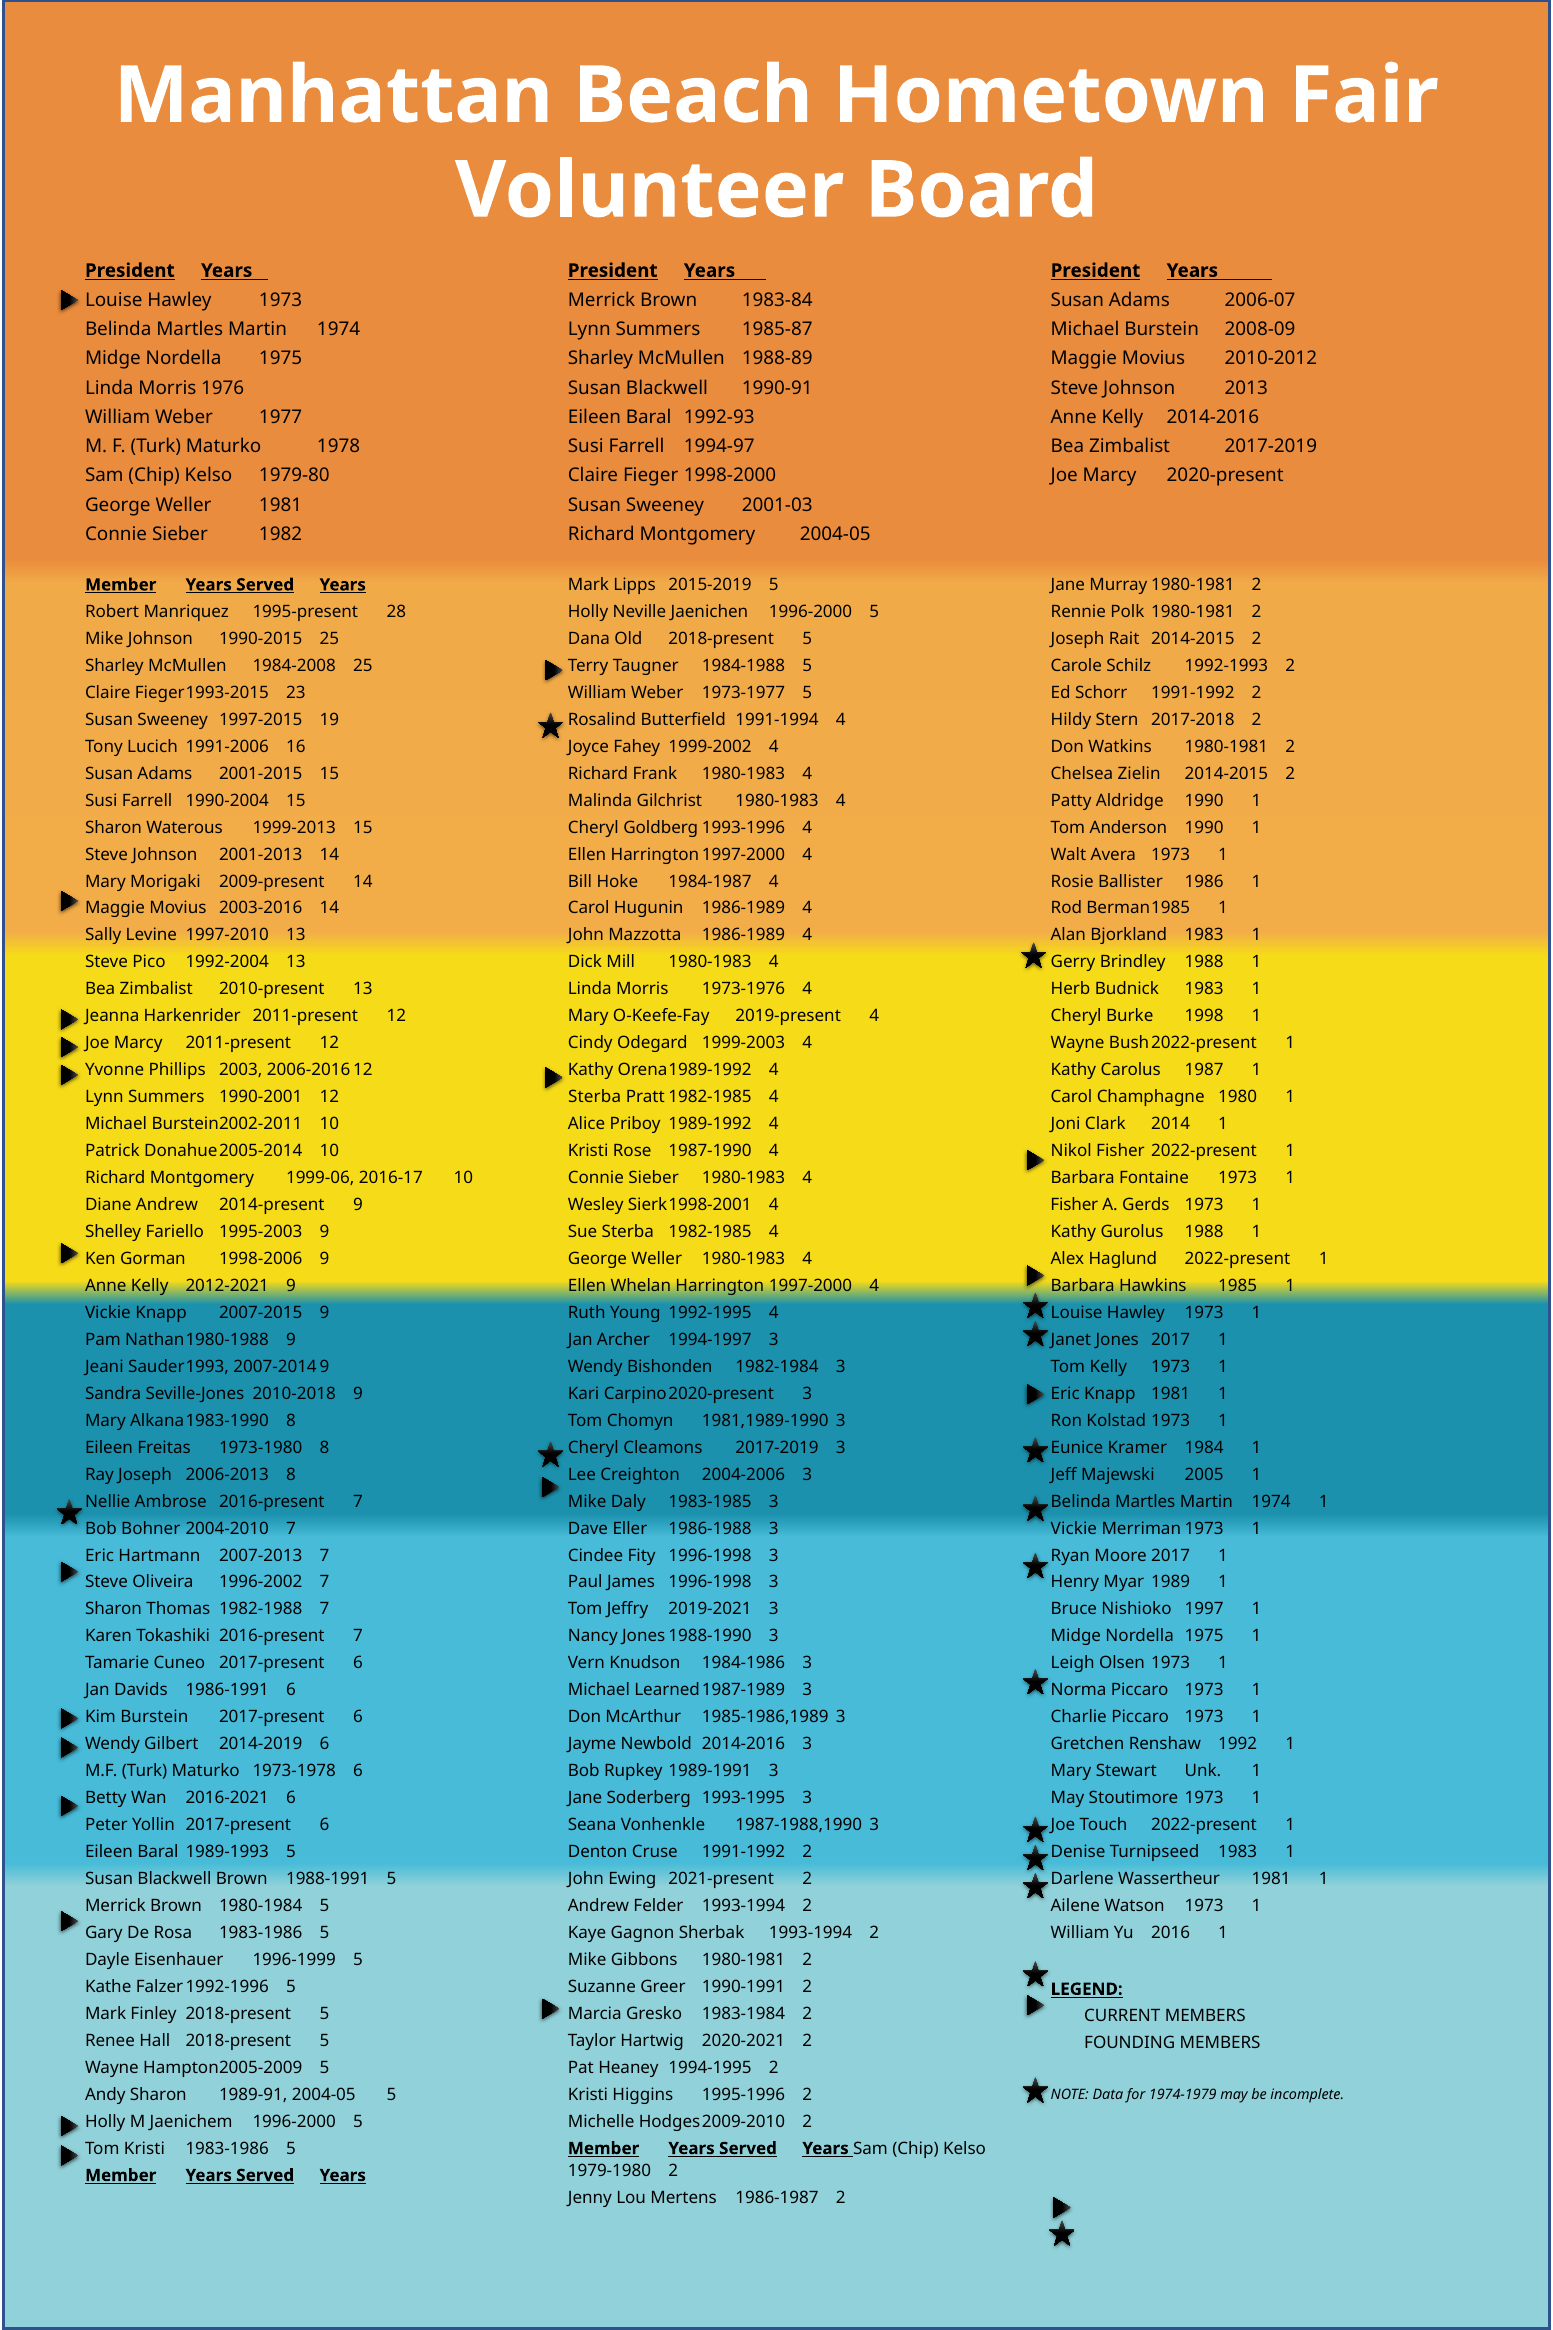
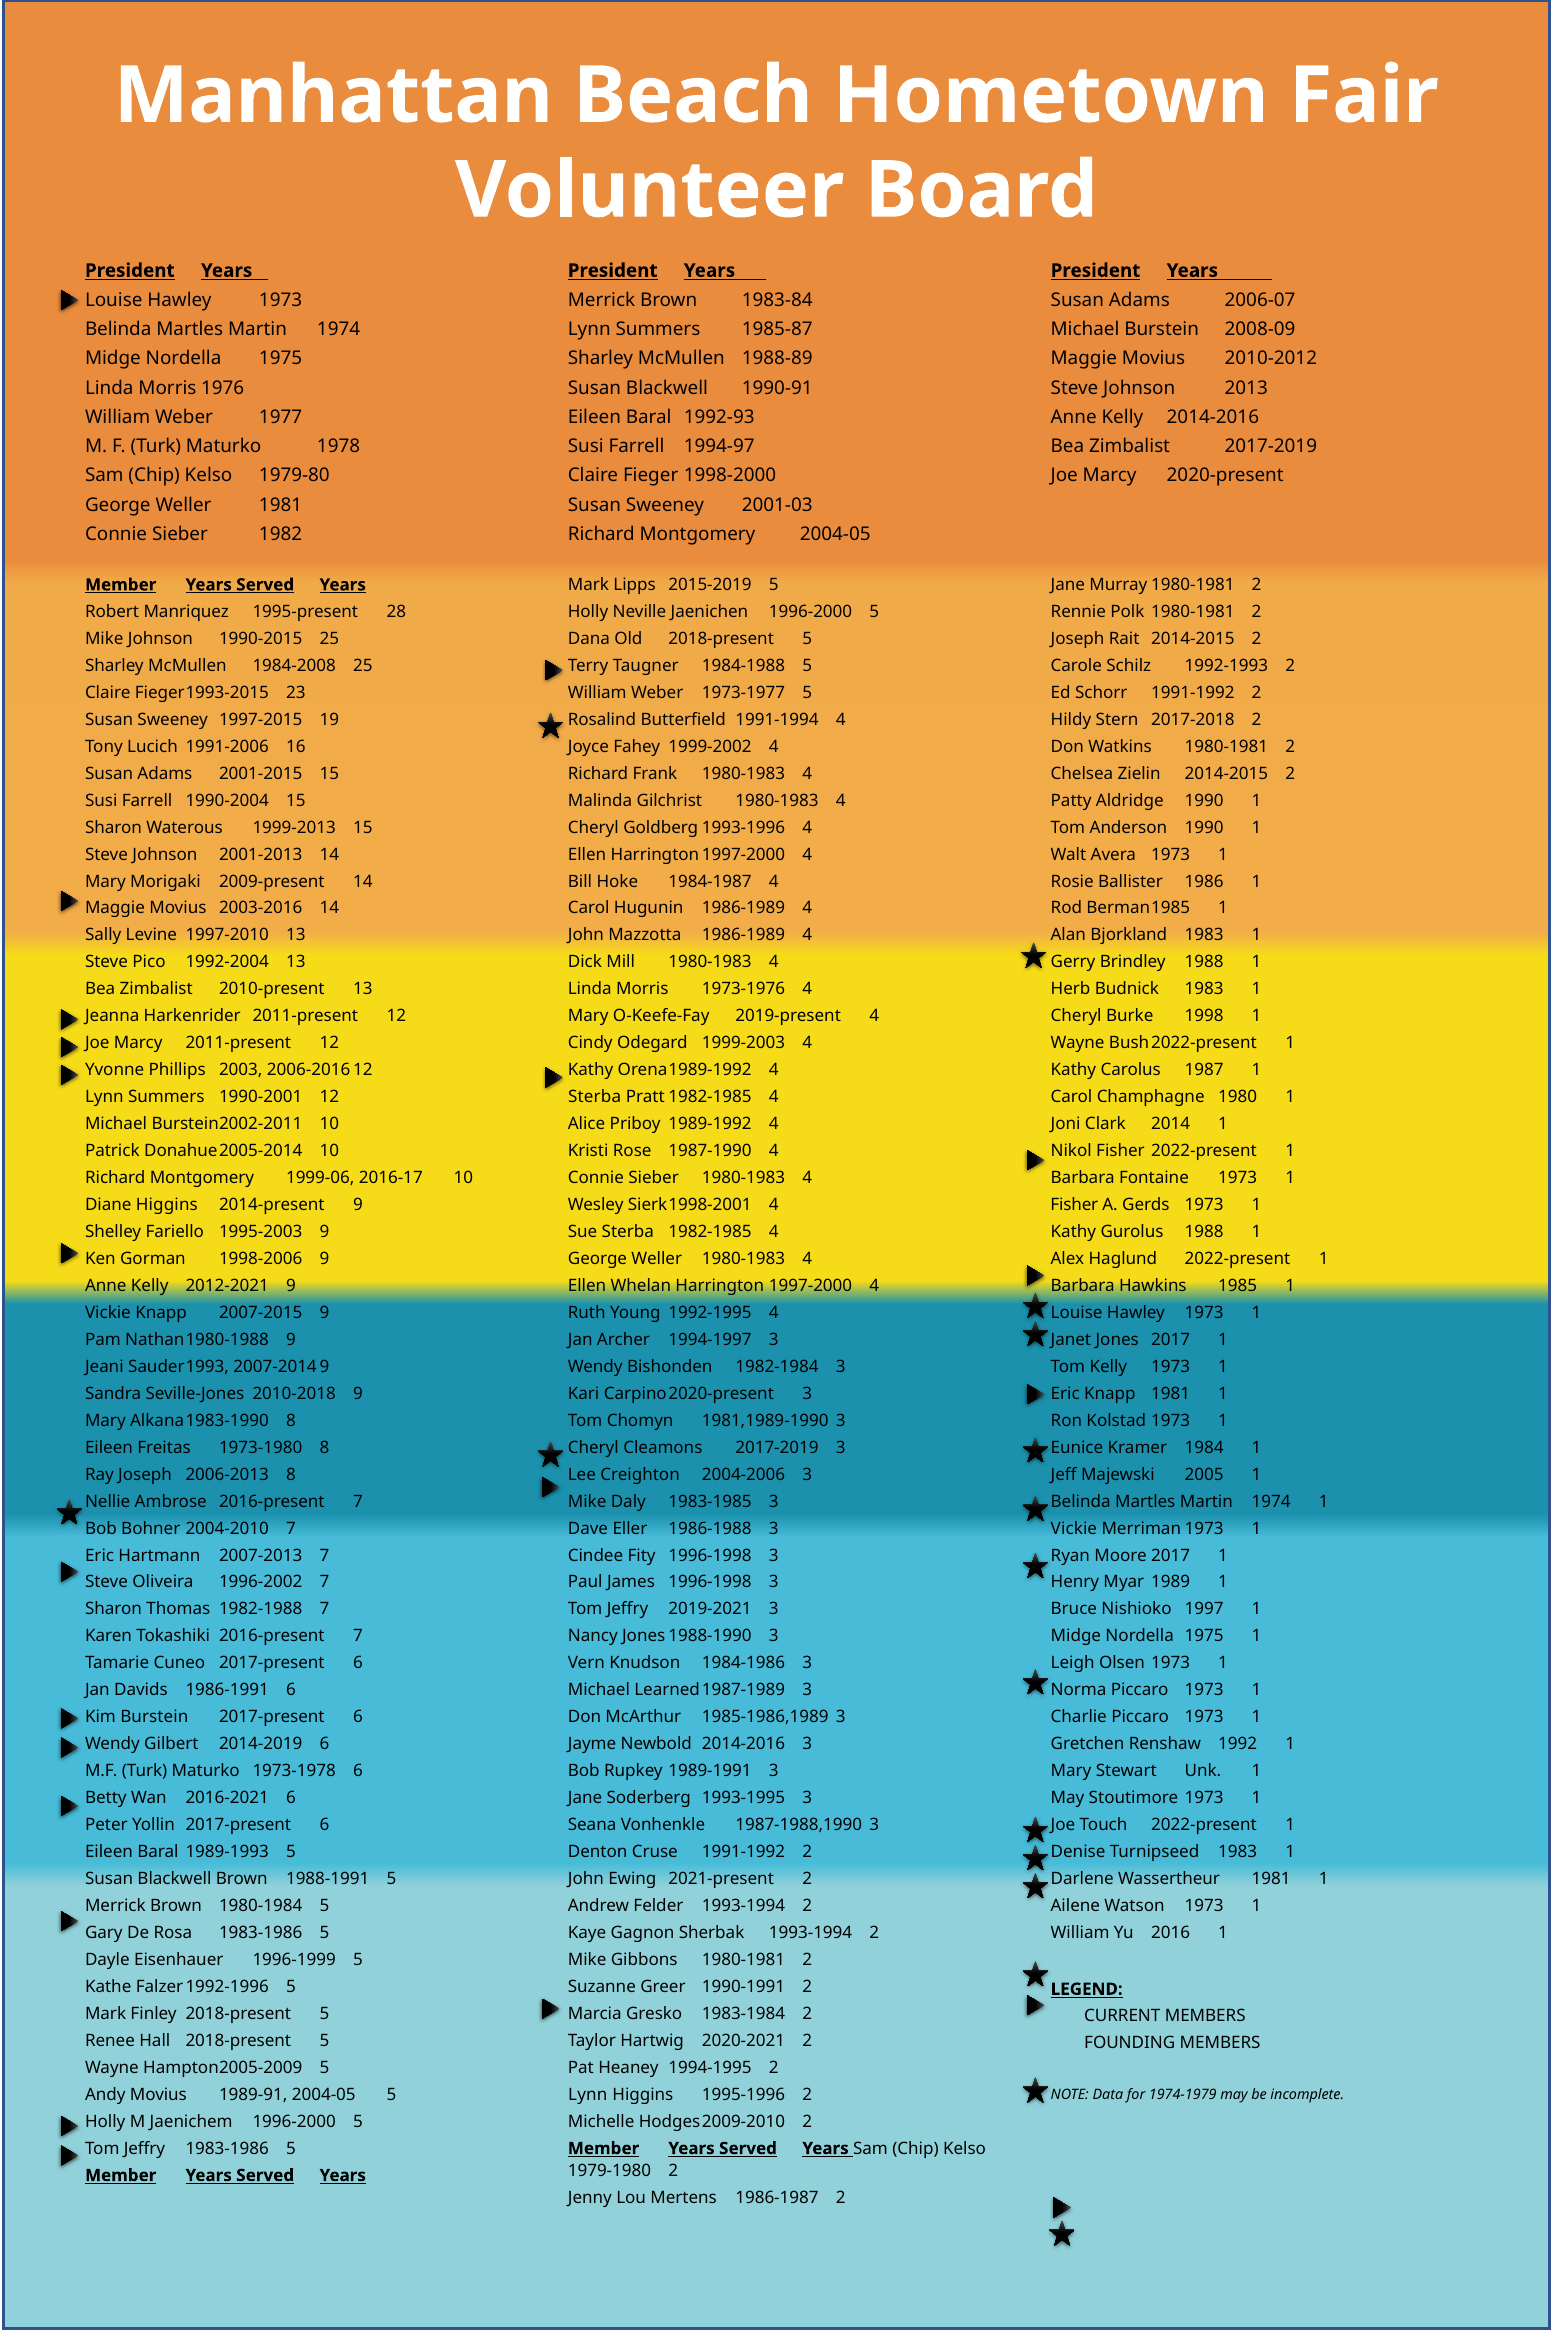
Diane Andrew: Andrew -> Higgins
Andy Sharon: Sharon -> Movius
Kristi at (588, 2094): Kristi -> Lynn
Kristi at (144, 2148): Kristi -> Jeffry
